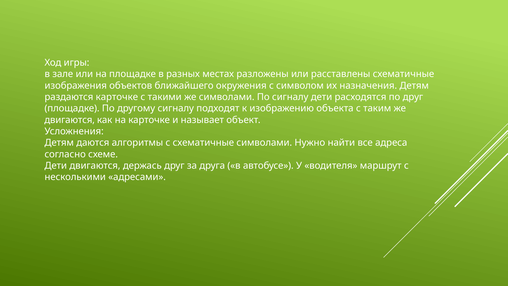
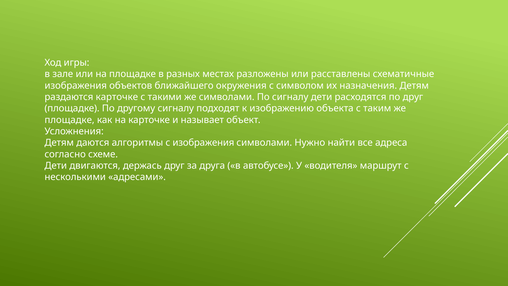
двигаются at (70, 120): двигаются -> площадке
с схематичные: схематичные -> изображения
